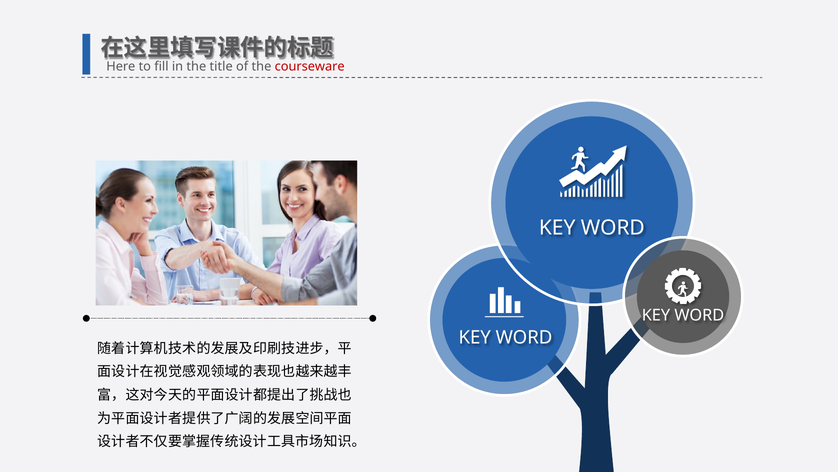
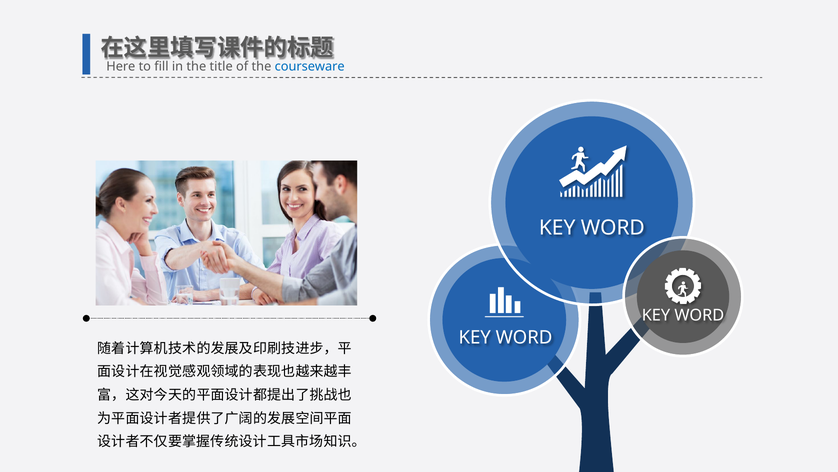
courseware colour: red -> blue
